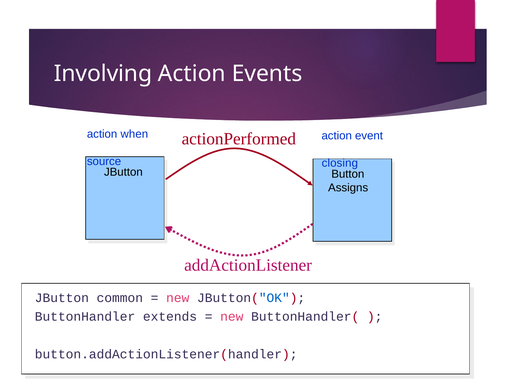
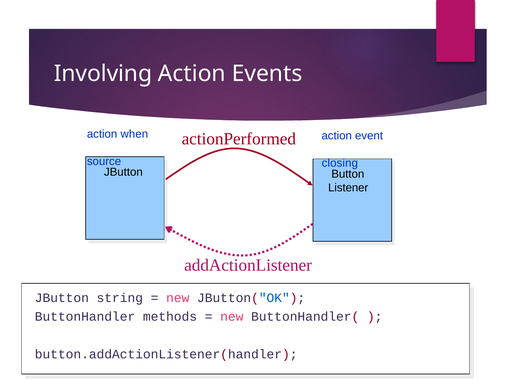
Assigns: Assigns -> Listener
common: common -> string
extends: extends -> methods
